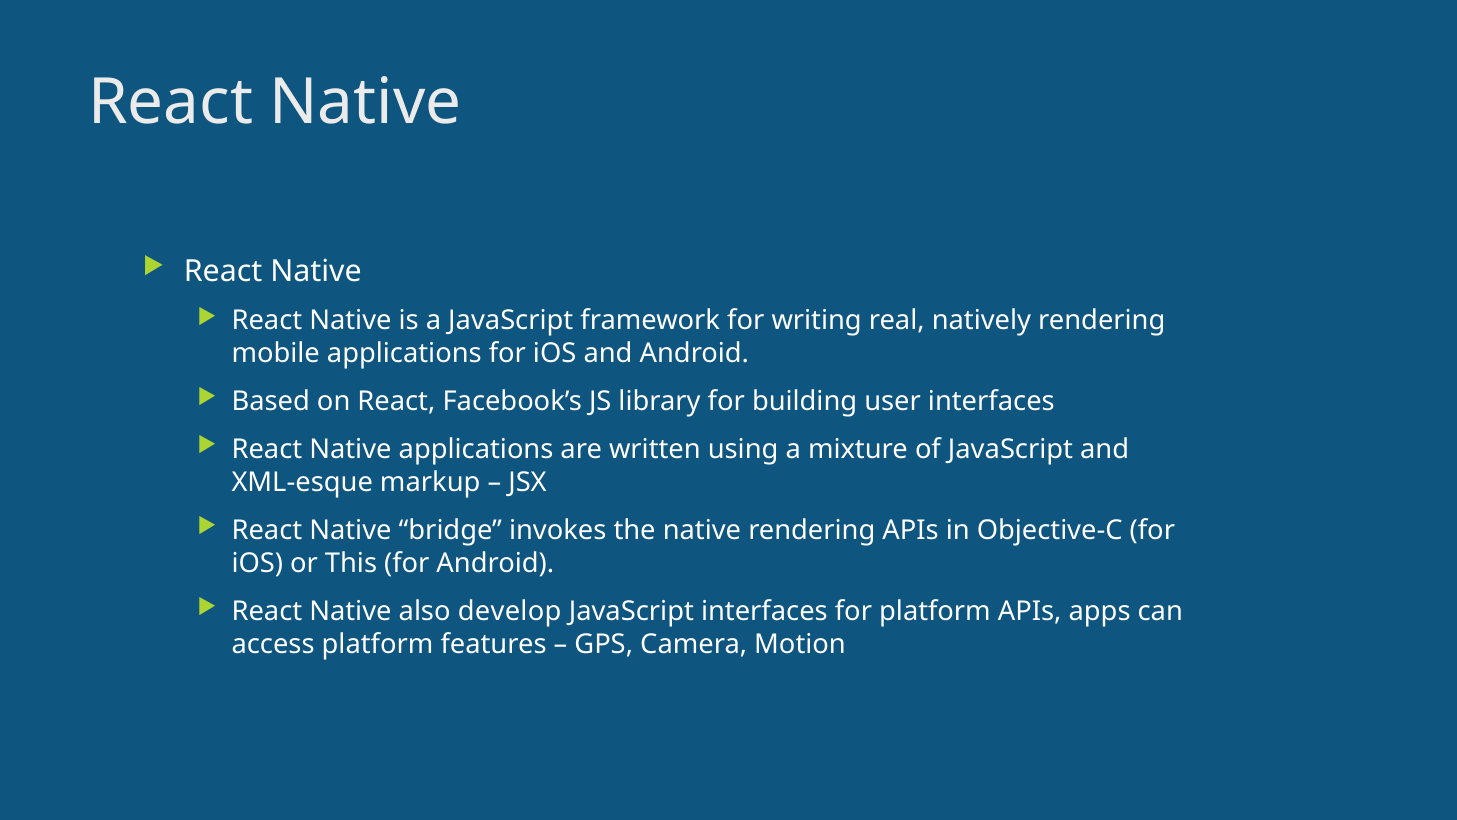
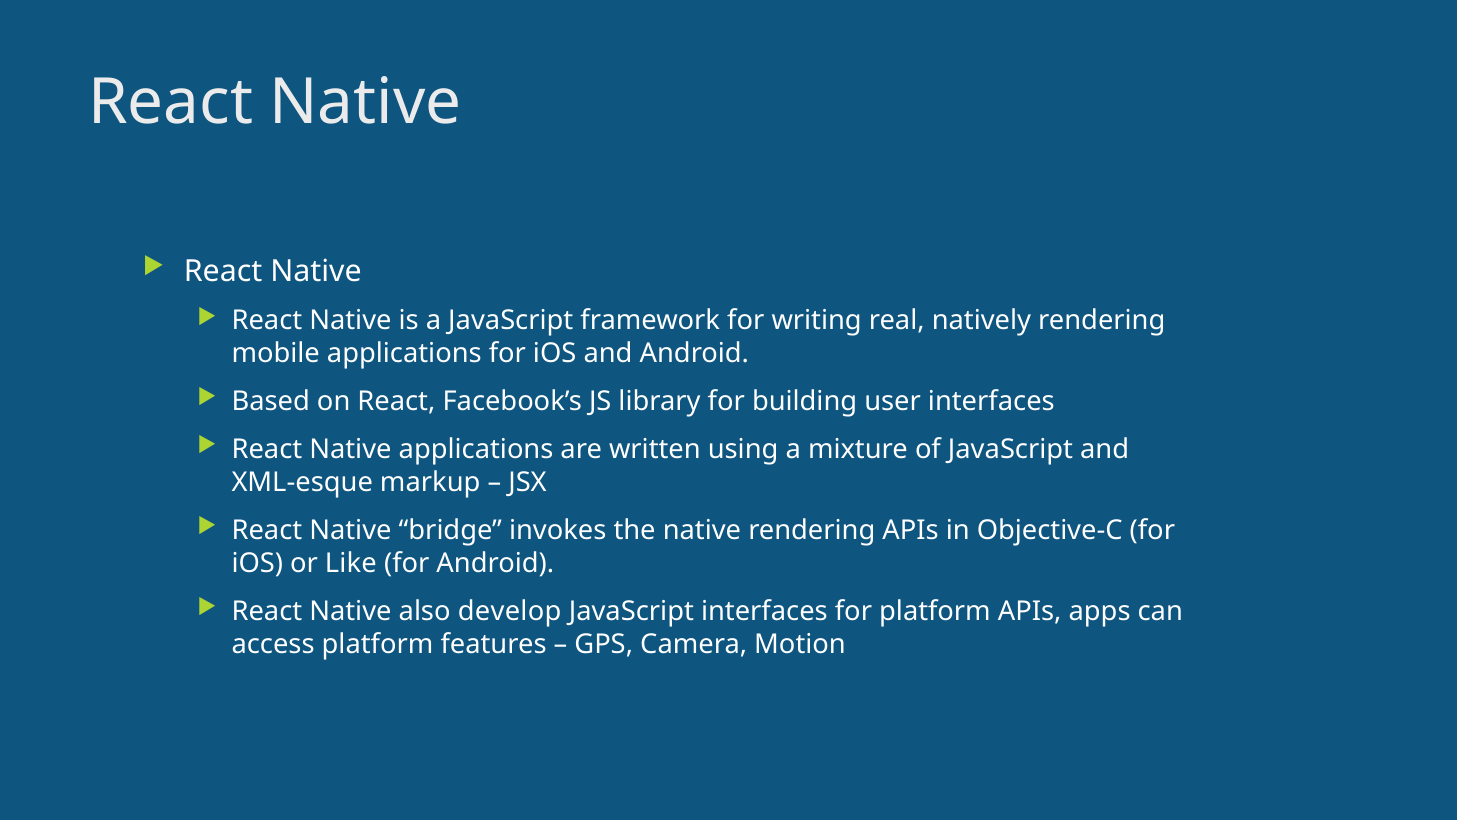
This: This -> Like
